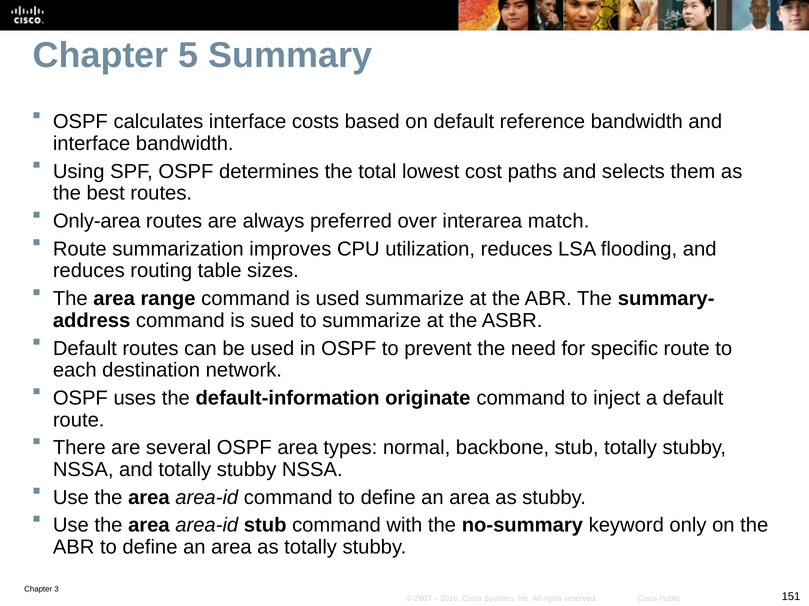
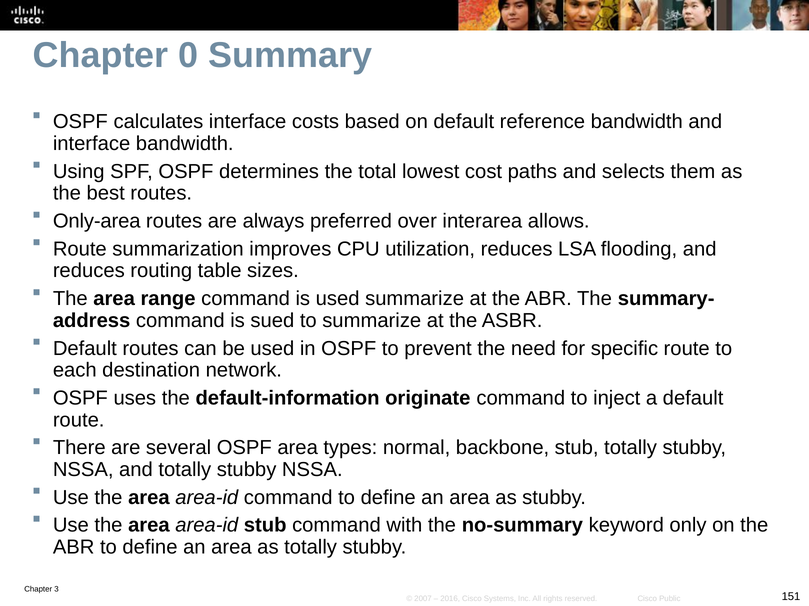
5: 5 -> 0
match: match -> allows
